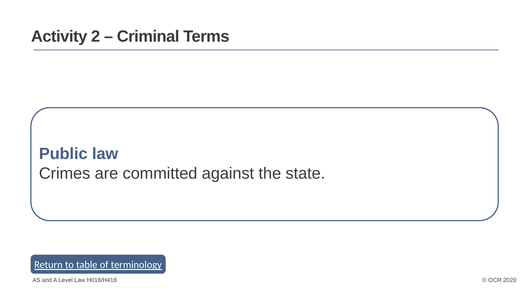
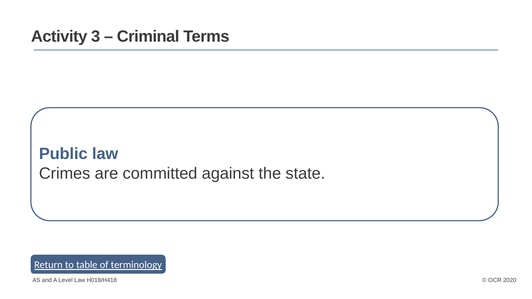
2: 2 -> 3
